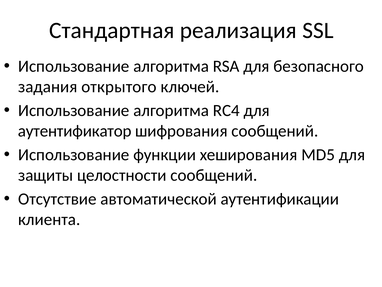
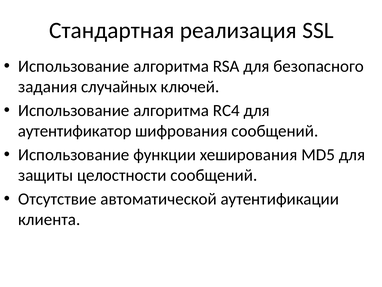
открытого: открытого -> случайных
